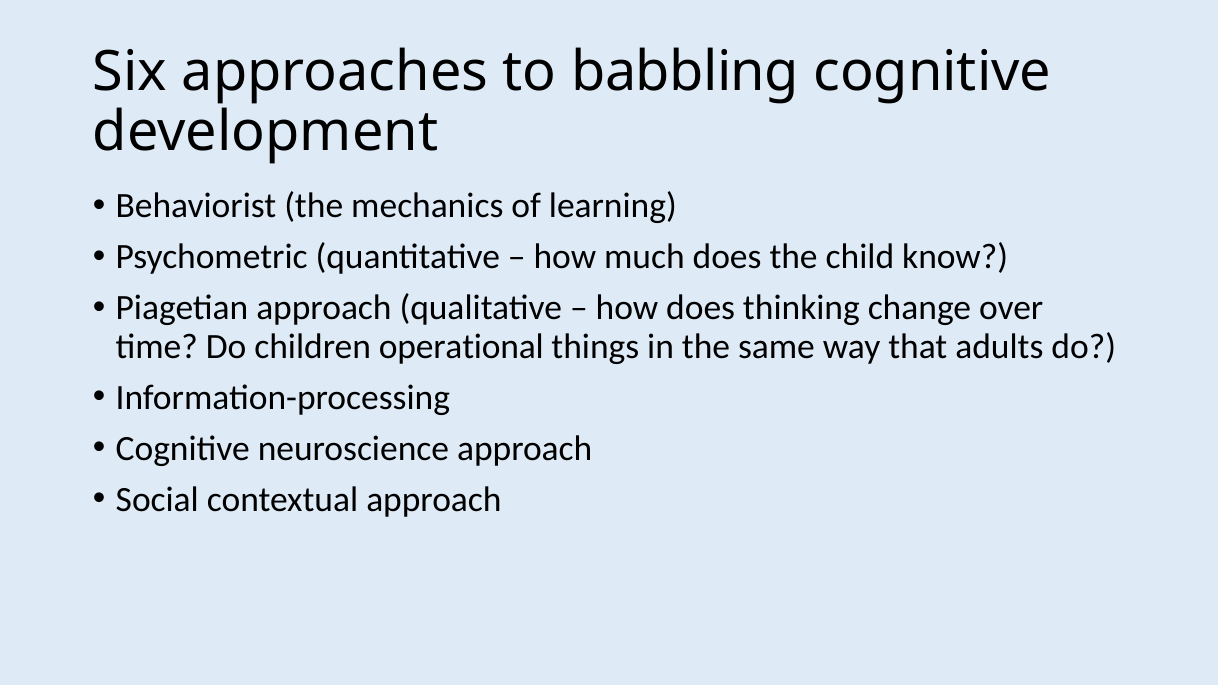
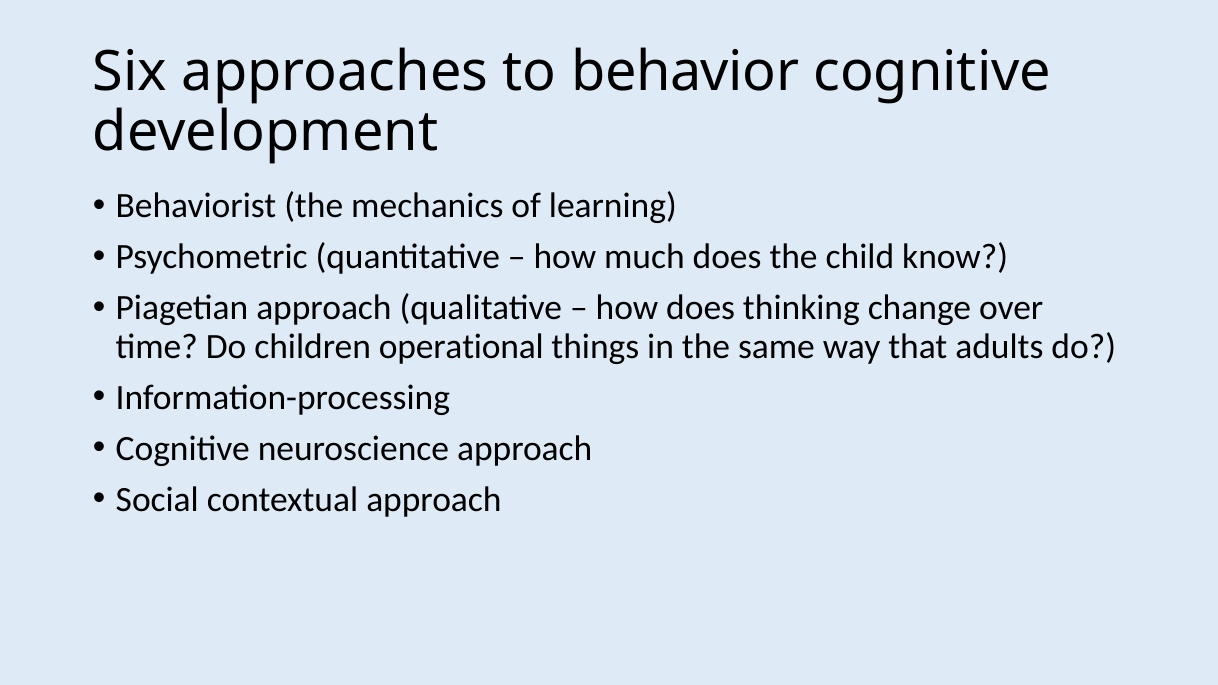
babbling: babbling -> behavior
